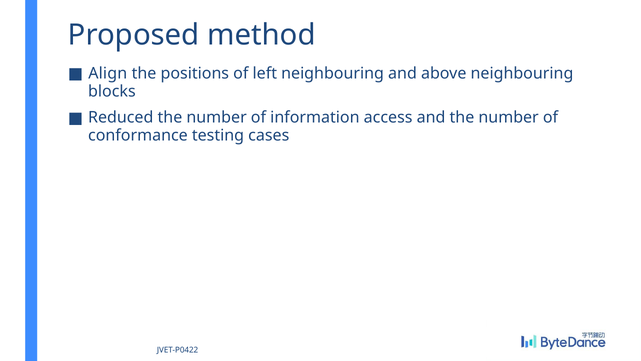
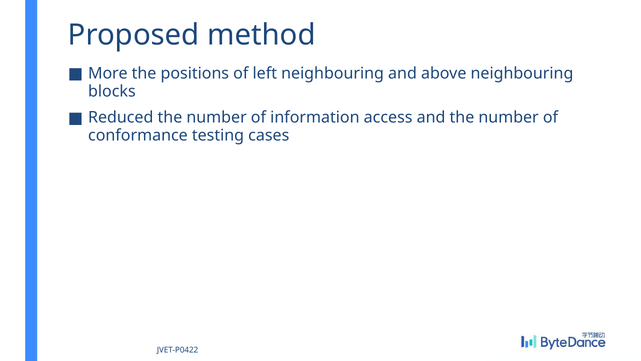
Align: Align -> More
